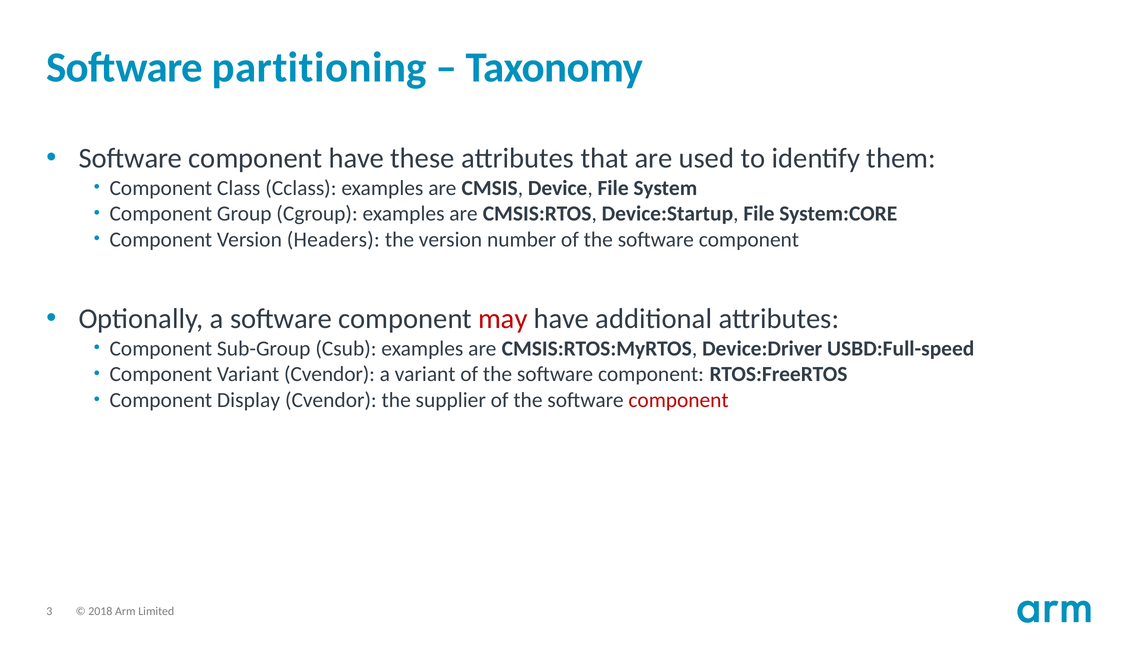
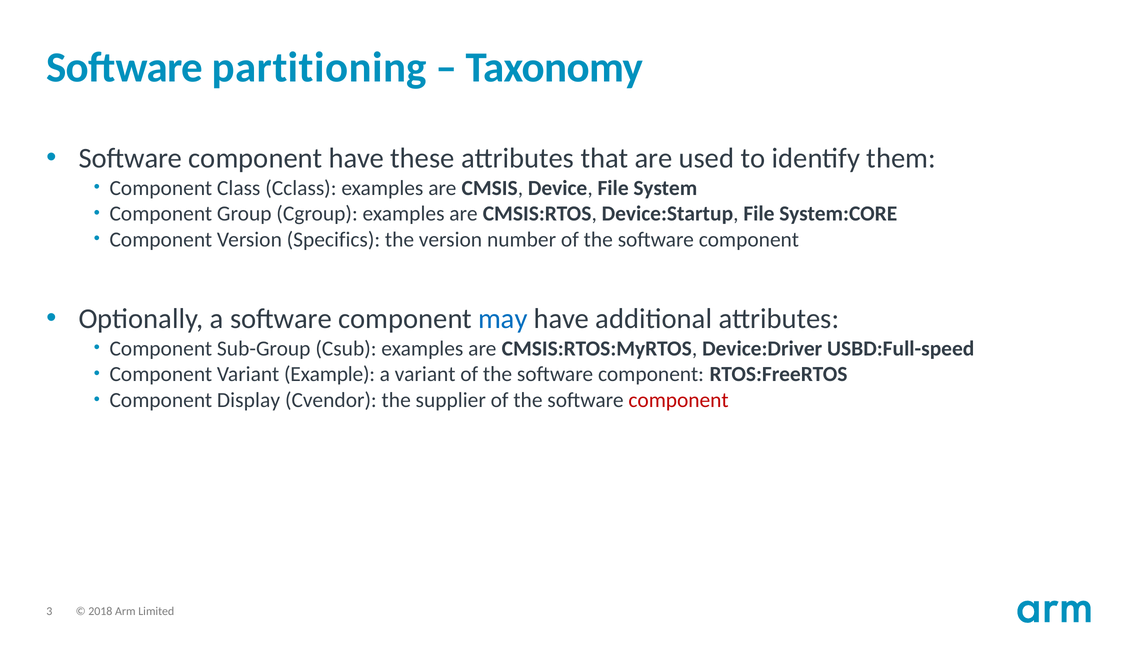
Headers: Headers -> Specifics
may colour: red -> blue
Variant Cvendor: Cvendor -> Example
